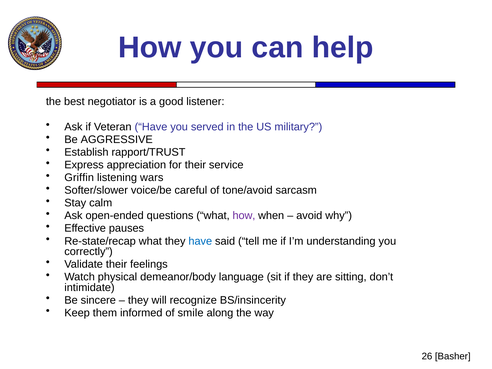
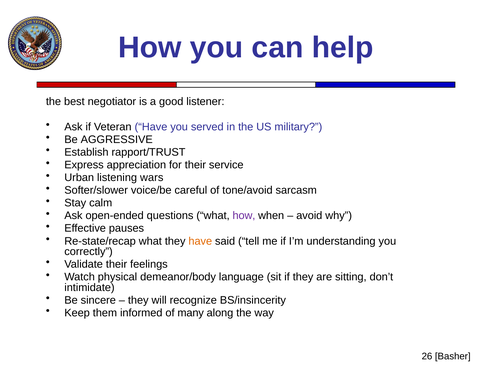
Griffin: Griffin -> Urban
have at (200, 241) colour: blue -> orange
smile: smile -> many
